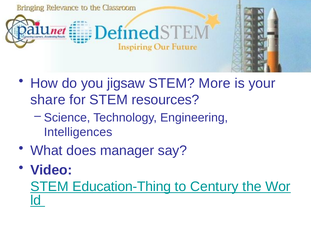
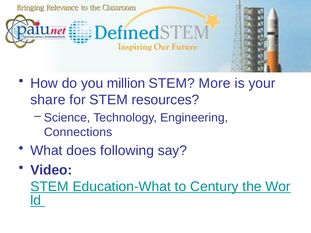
jigsaw: jigsaw -> million
Intelligences: Intelligences -> Connections
manager: manager -> following
Education-Thing: Education-Thing -> Education-What
